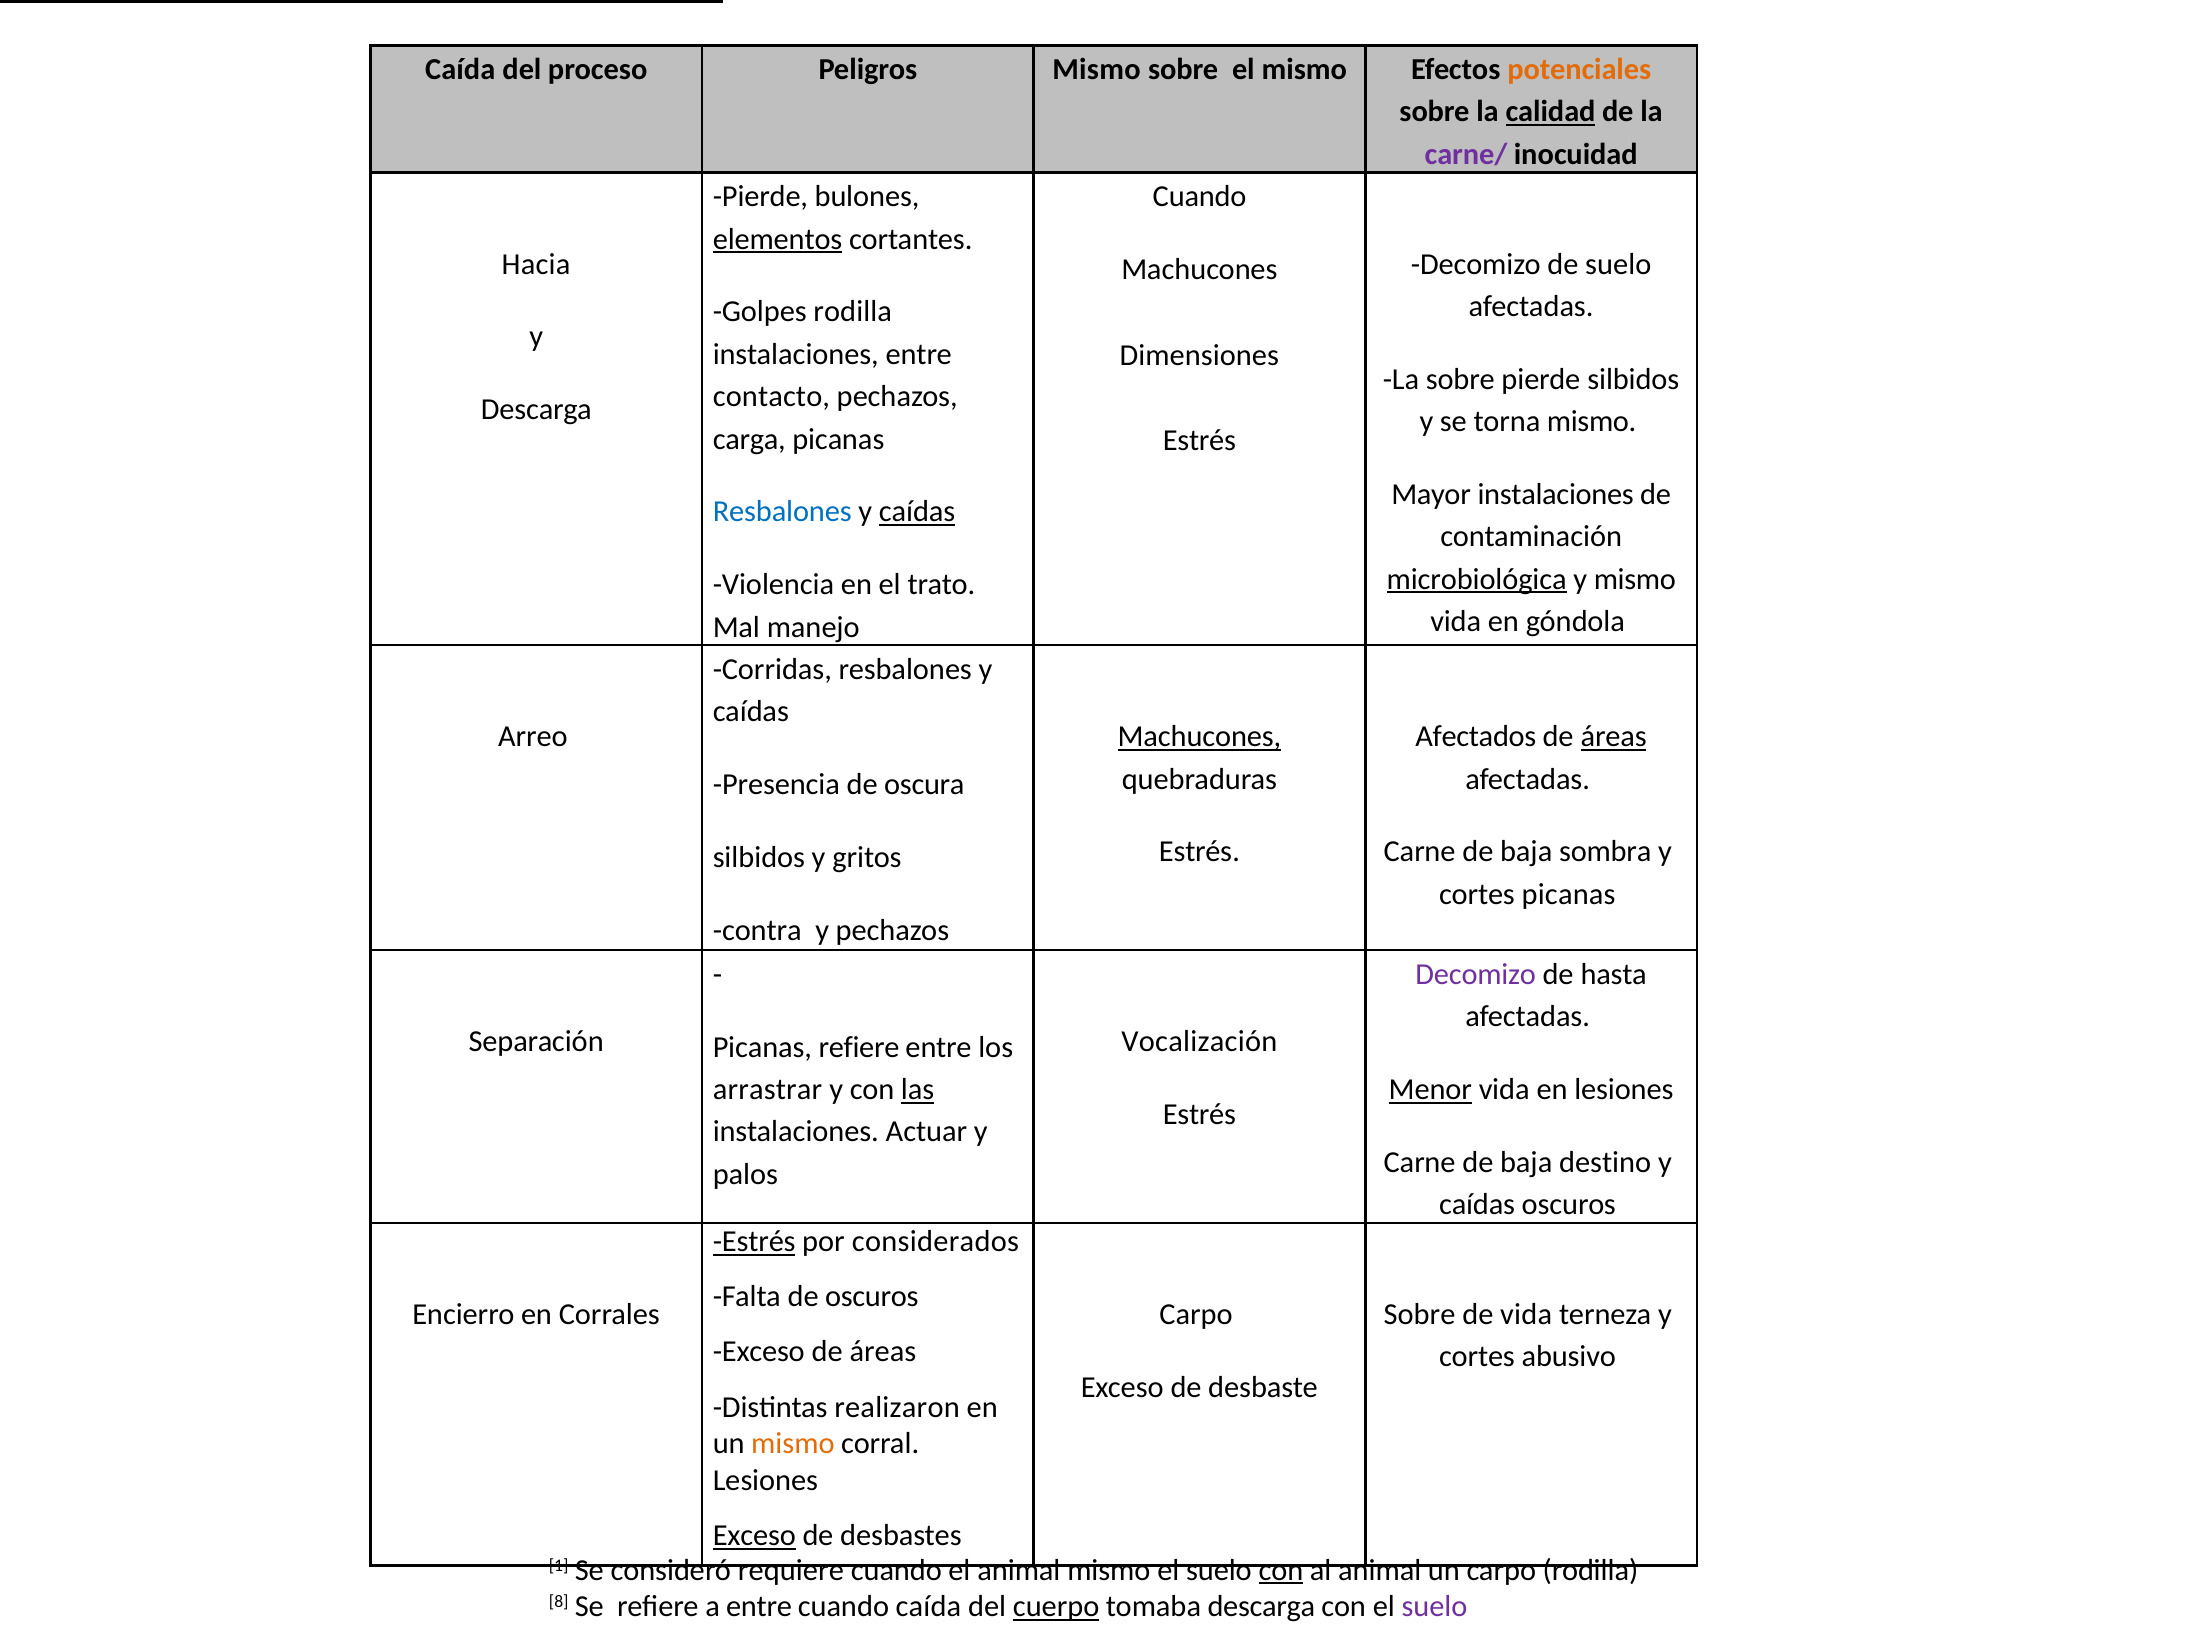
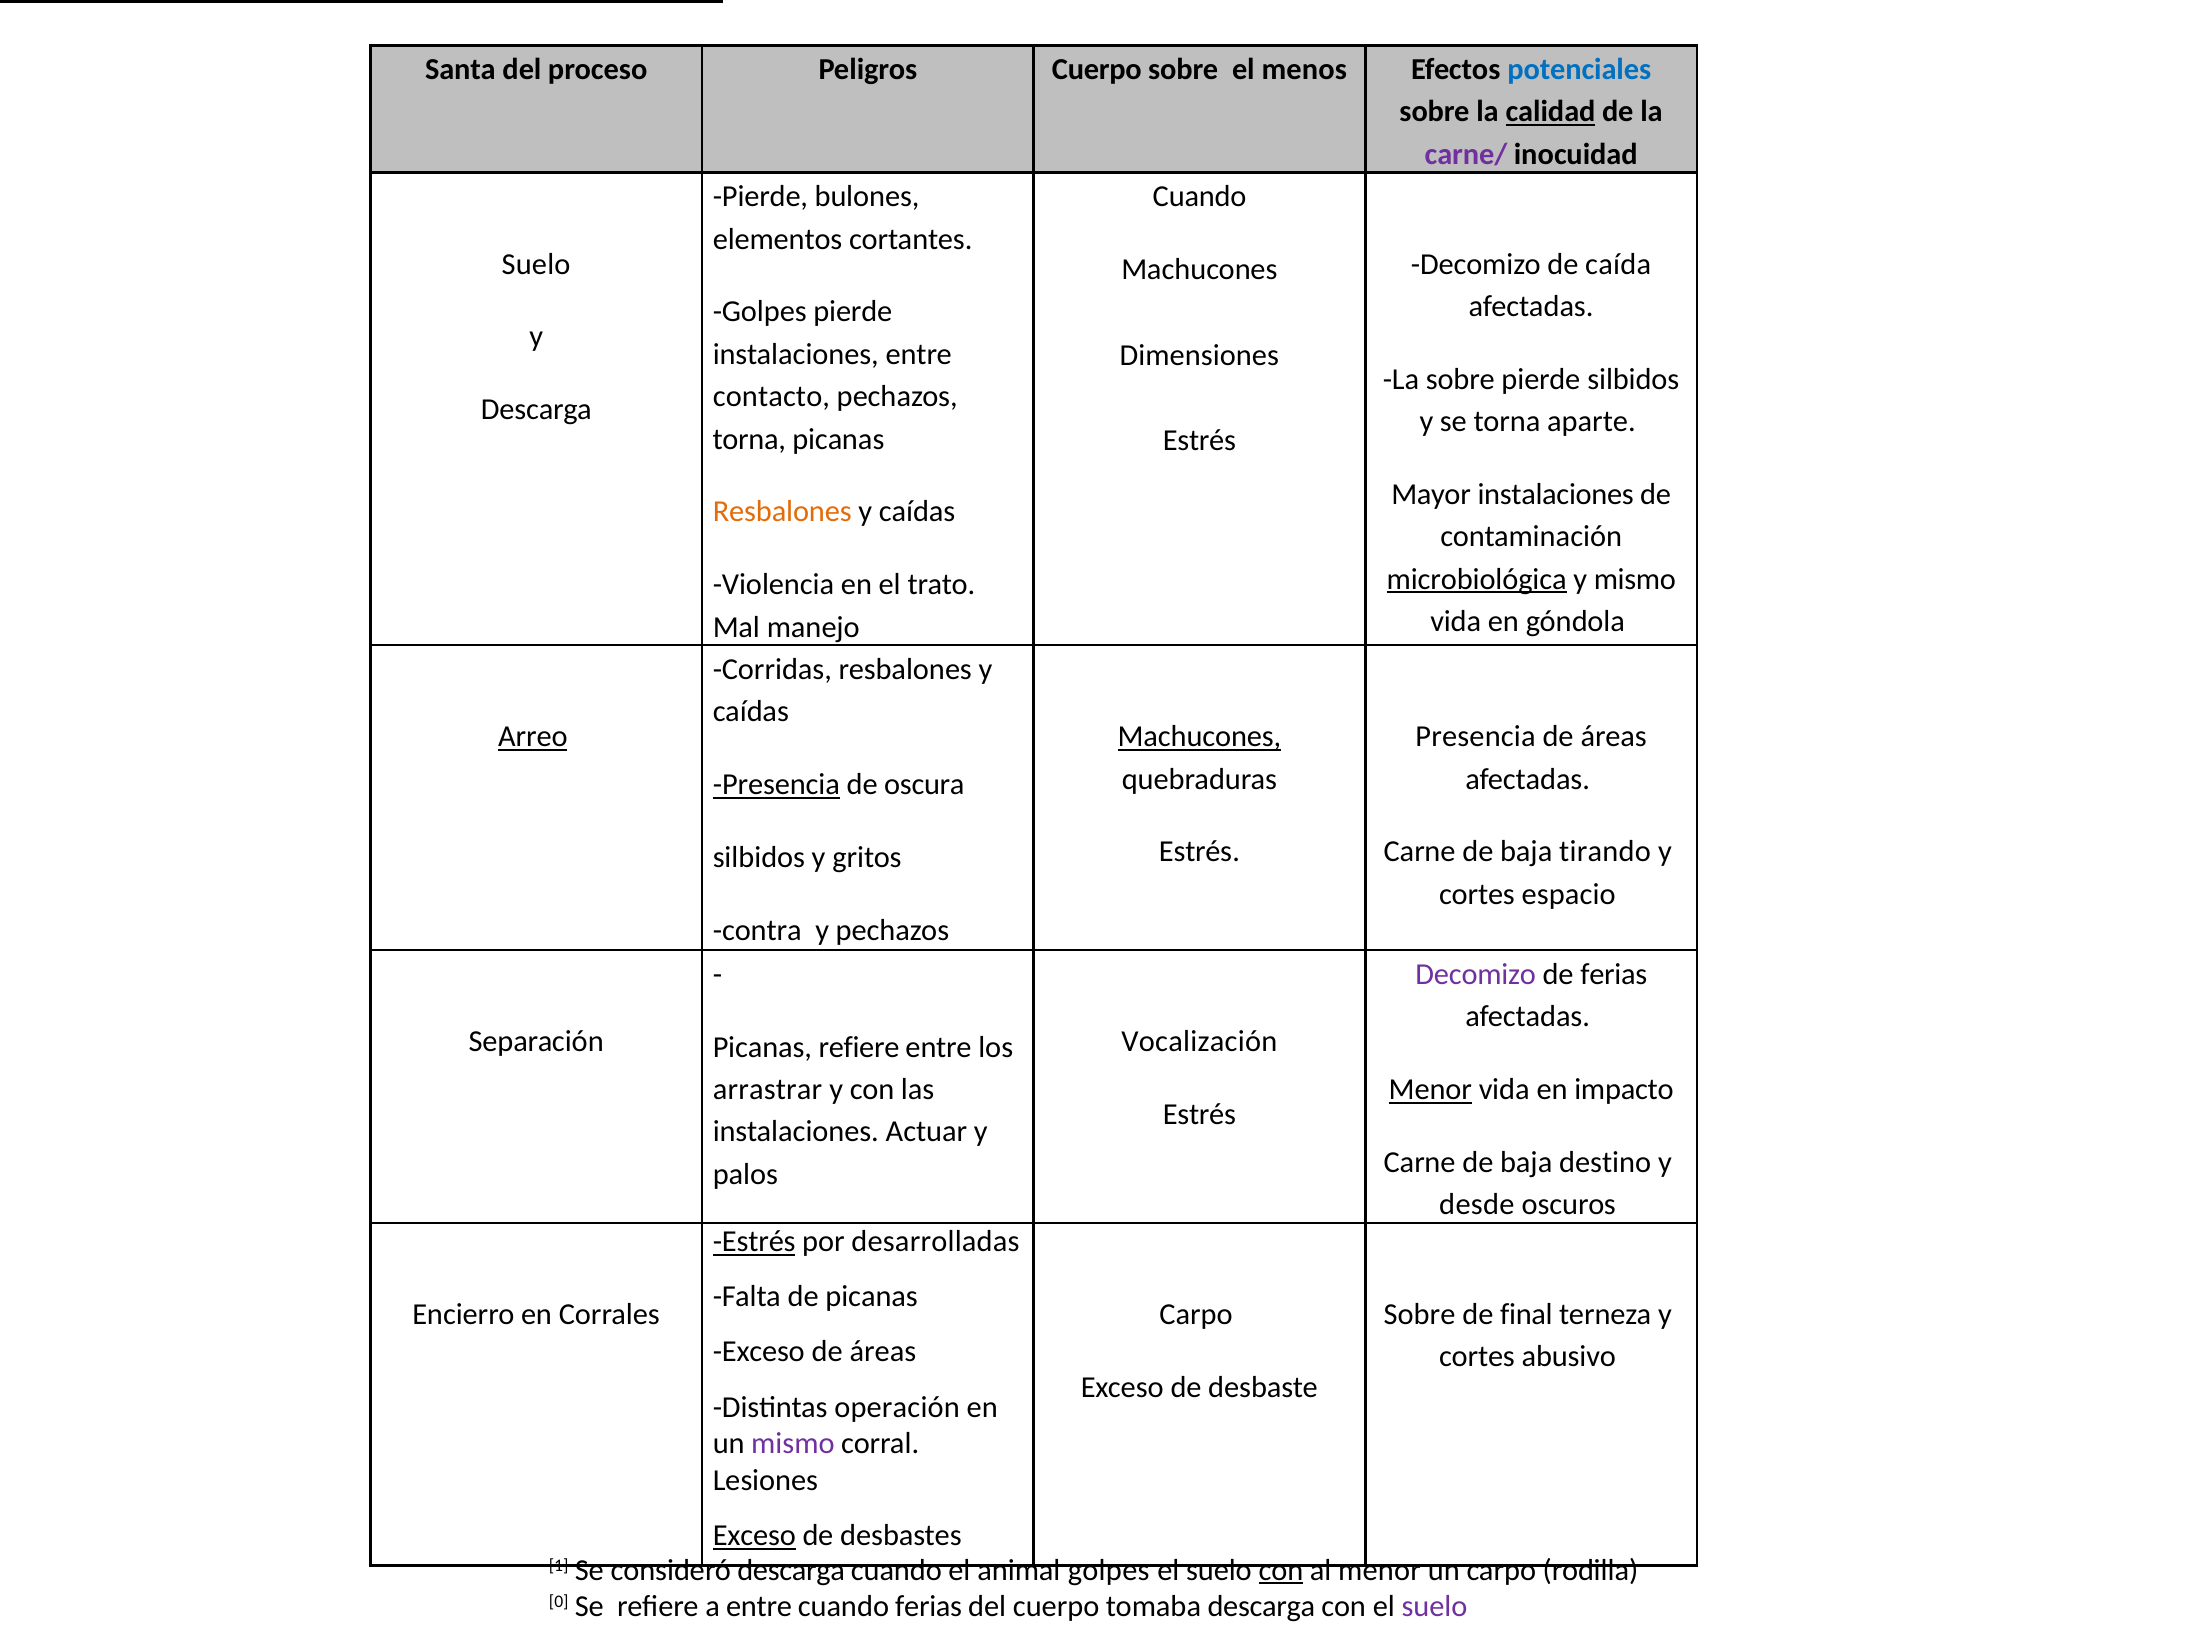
Caída at (460, 69): Caída -> Santa
Peligros Mismo: Mismo -> Cuerpo
el mismo: mismo -> menos
potenciales colour: orange -> blue
elementos underline: present -> none
Hacia at (536, 264): Hacia -> Suelo
de suelo: suelo -> caída
Golpes rodilla: rodilla -> pierde
torna mismo: mismo -> aparte
carga at (749, 439): carga -> torna
Resbalones at (782, 512) colour: blue -> orange
caídas at (917, 512) underline: present -> none
Arreo underline: none -> present
Afectados at (1476, 737): Afectados -> Presencia
áreas at (1614, 737) underline: present -> none
Presencia at (776, 785) underline: none -> present
sombra: sombra -> tirando
cortes picanas: picanas -> espacio
de hasta: hasta -> ferias
las underline: present -> none
en lesiones: lesiones -> impacto
caídas at (1477, 1205): caídas -> desde
considerados: considerados -> desarrolladas
de oscuros: oscuros -> picanas
de vida: vida -> final
realizaron: realizaron -> operación
mismo at (793, 1444) colour: orange -> purple
consideró requiere: requiere -> descarga
animal mismo: mismo -> golpes
al animal: animal -> menor
8: 8 -> 0
cuando caída: caída -> ferias
cuerpo at (1056, 1607) underline: present -> none
